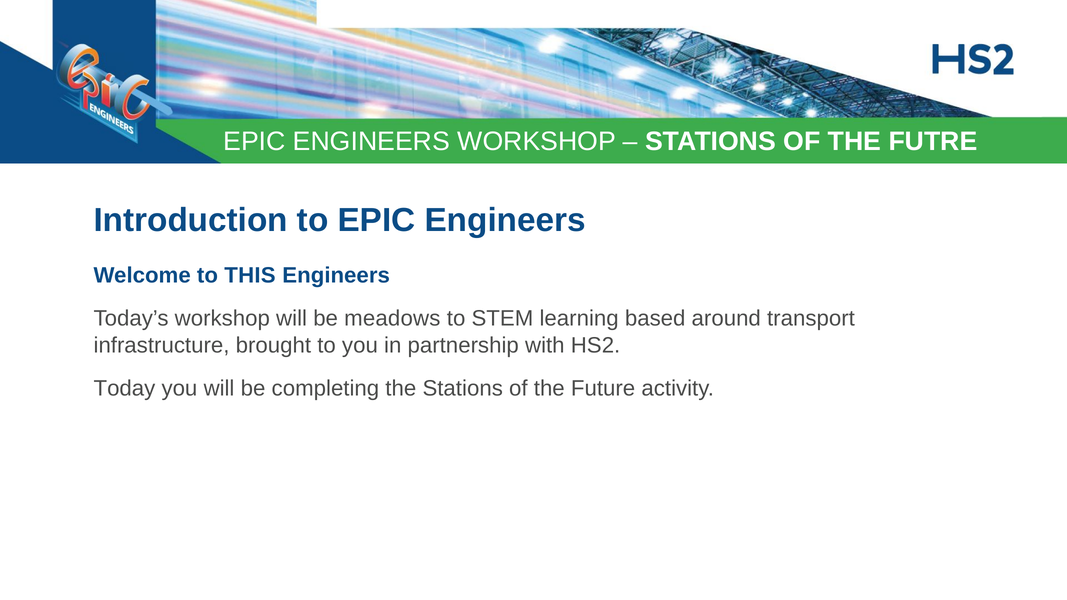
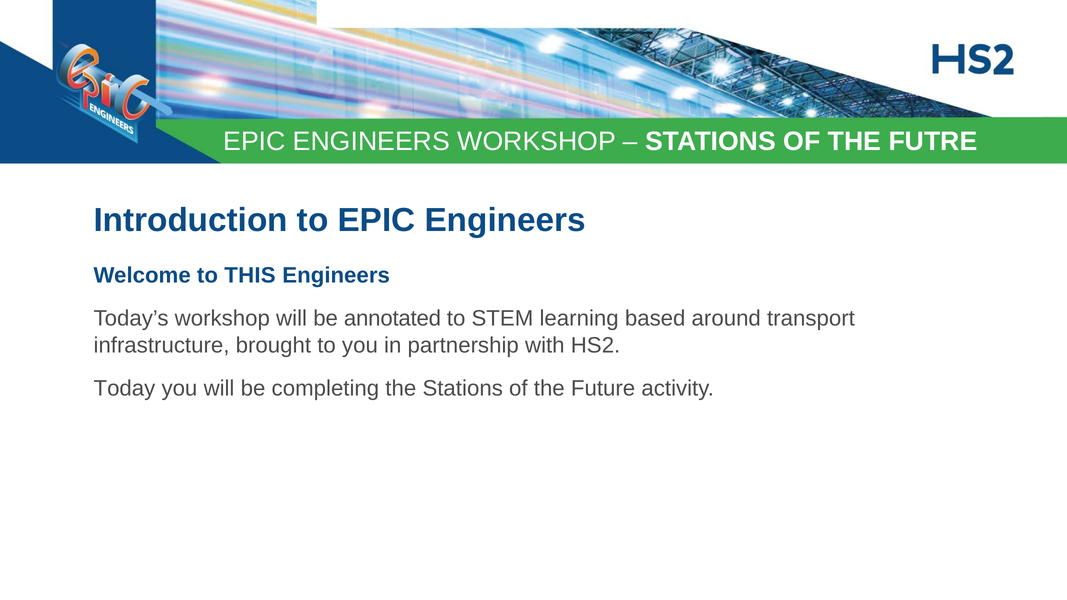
meadows: meadows -> annotated
